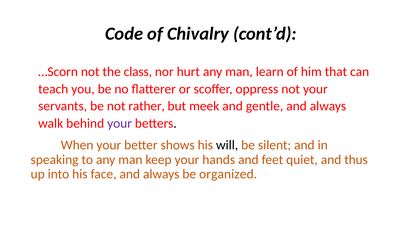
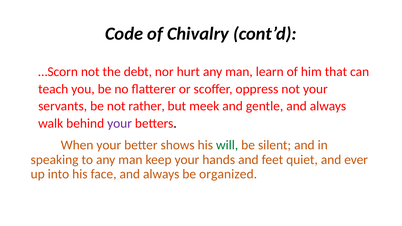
class: class -> debt
will colour: black -> green
thus: thus -> ever
